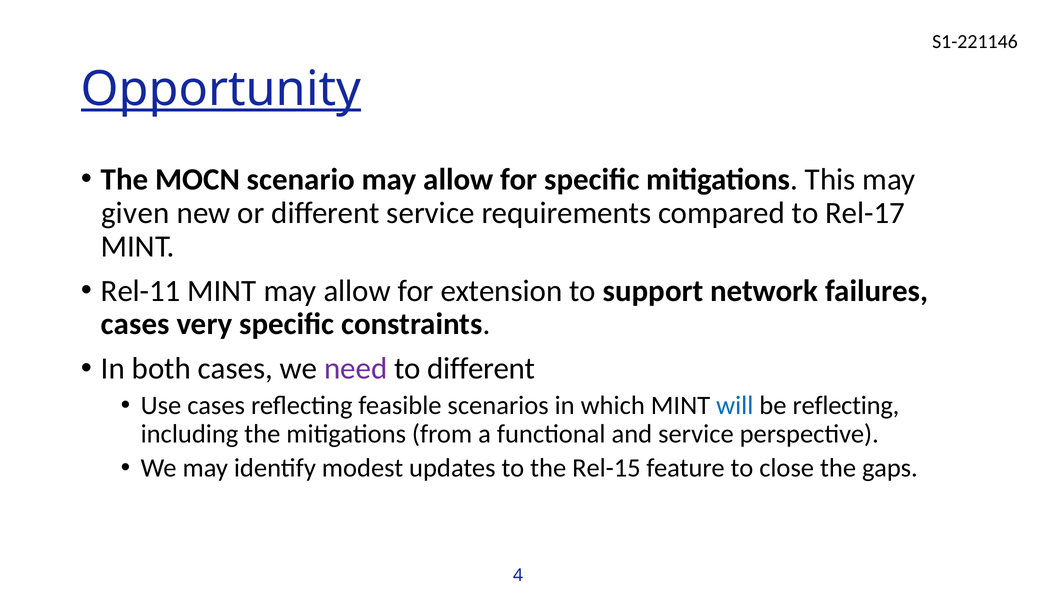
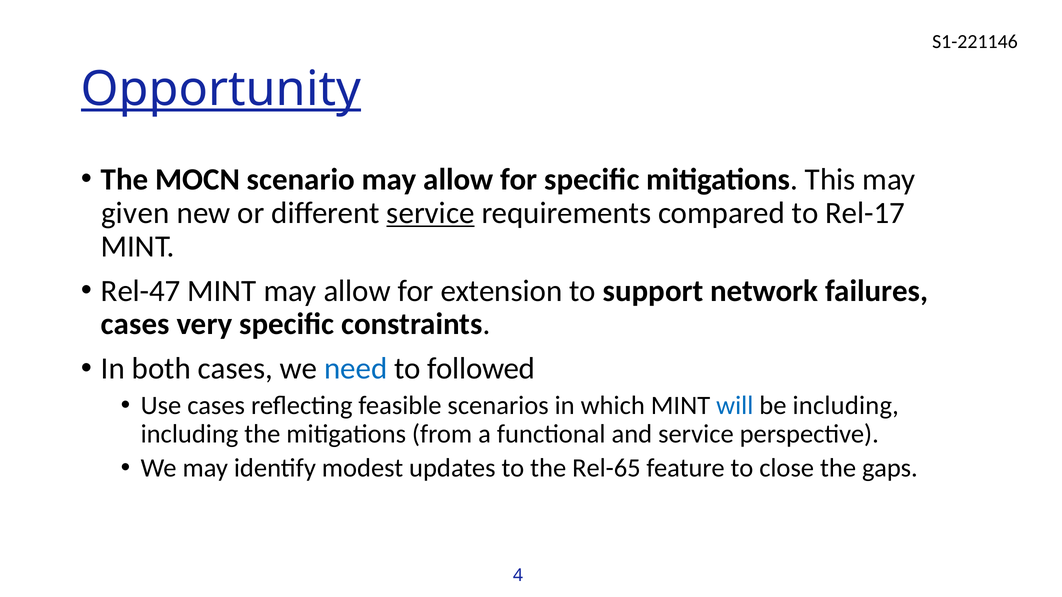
service at (430, 213) underline: none -> present
Rel-11: Rel-11 -> Rel-47
need colour: purple -> blue
to different: different -> followed
be reflecting: reflecting -> including
Rel-15: Rel-15 -> Rel-65
